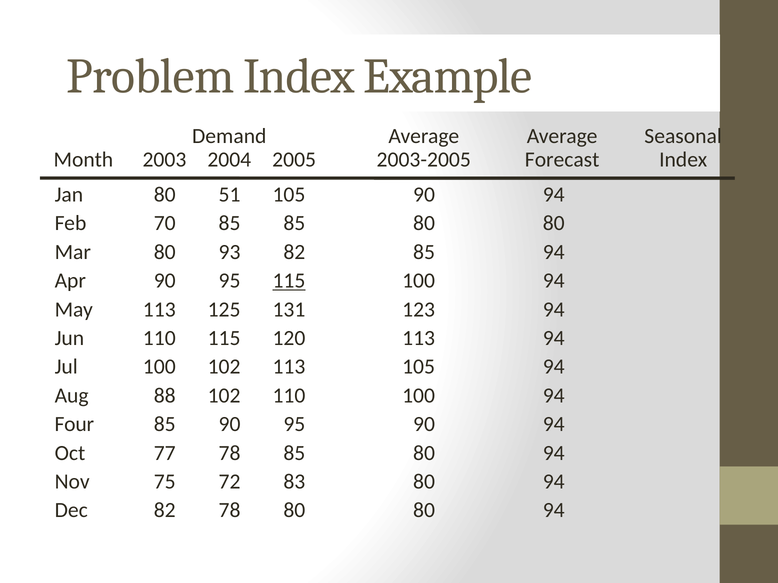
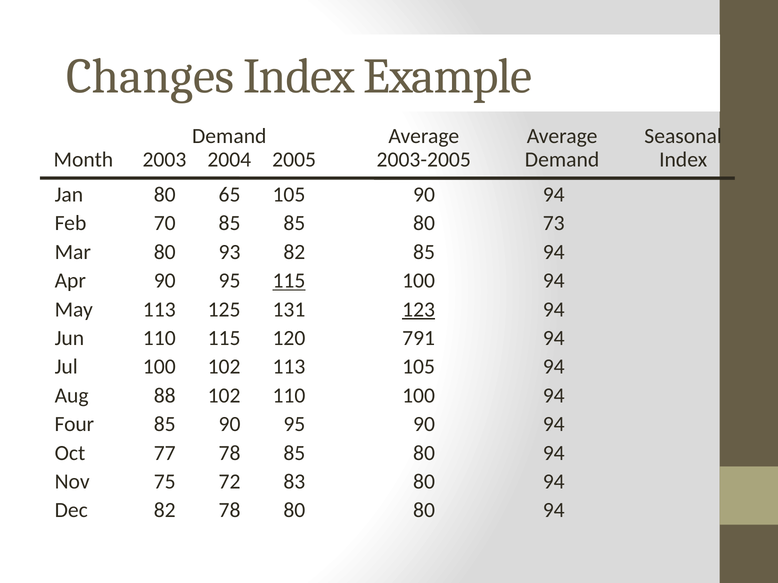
Problem: Problem -> Changes
2003-2005 Forecast: Forecast -> Demand
51: 51 -> 65
85 80 80: 80 -> 73
123 underline: none -> present
120 113: 113 -> 791
